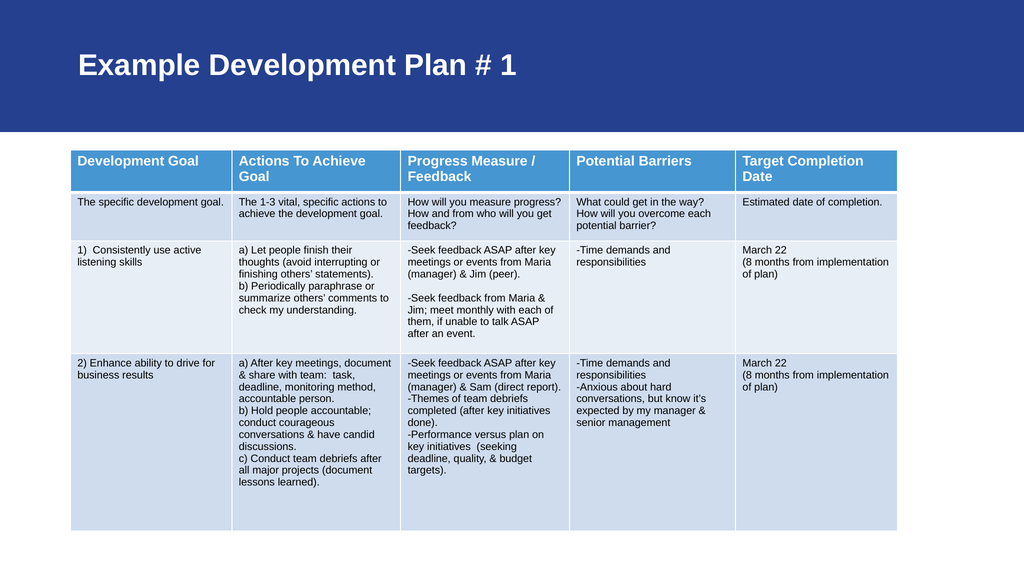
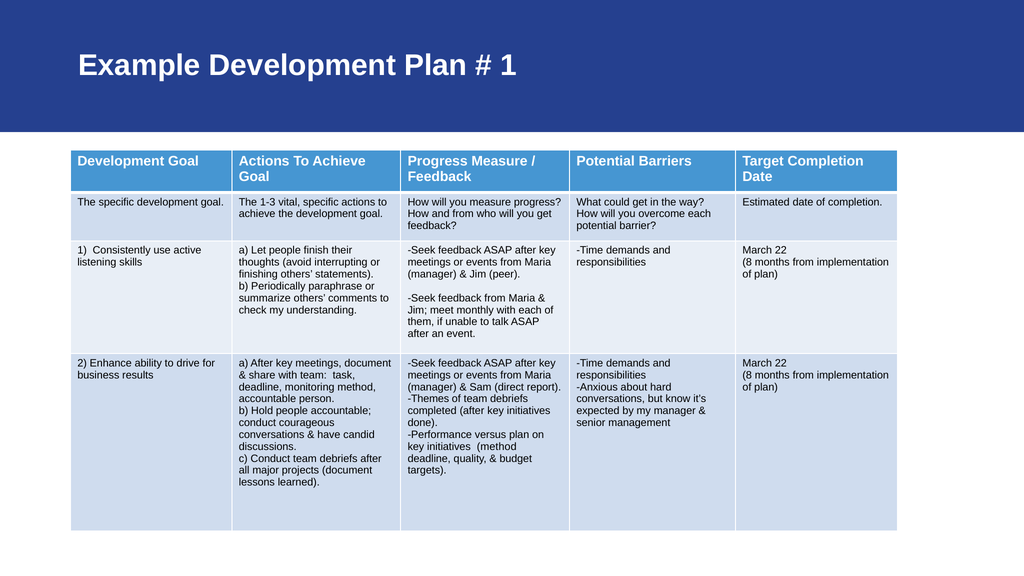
initiatives seeking: seeking -> method
